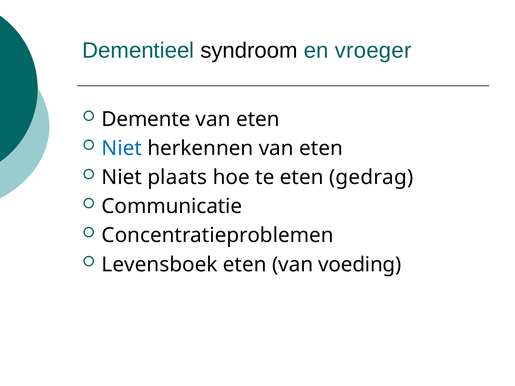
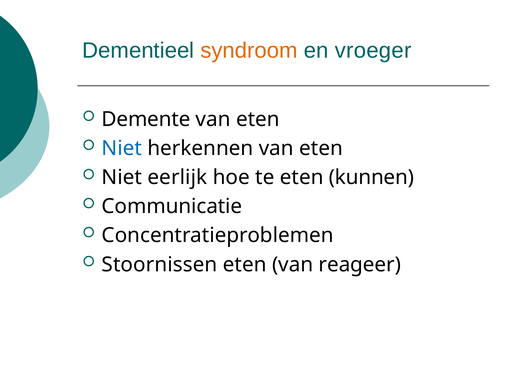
syndroom colour: black -> orange
plaats: plaats -> eerlijk
gedrag: gedrag -> kunnen
Levensboek: Levensboek -> Stoornissen
voeding: voeding -> reageer
